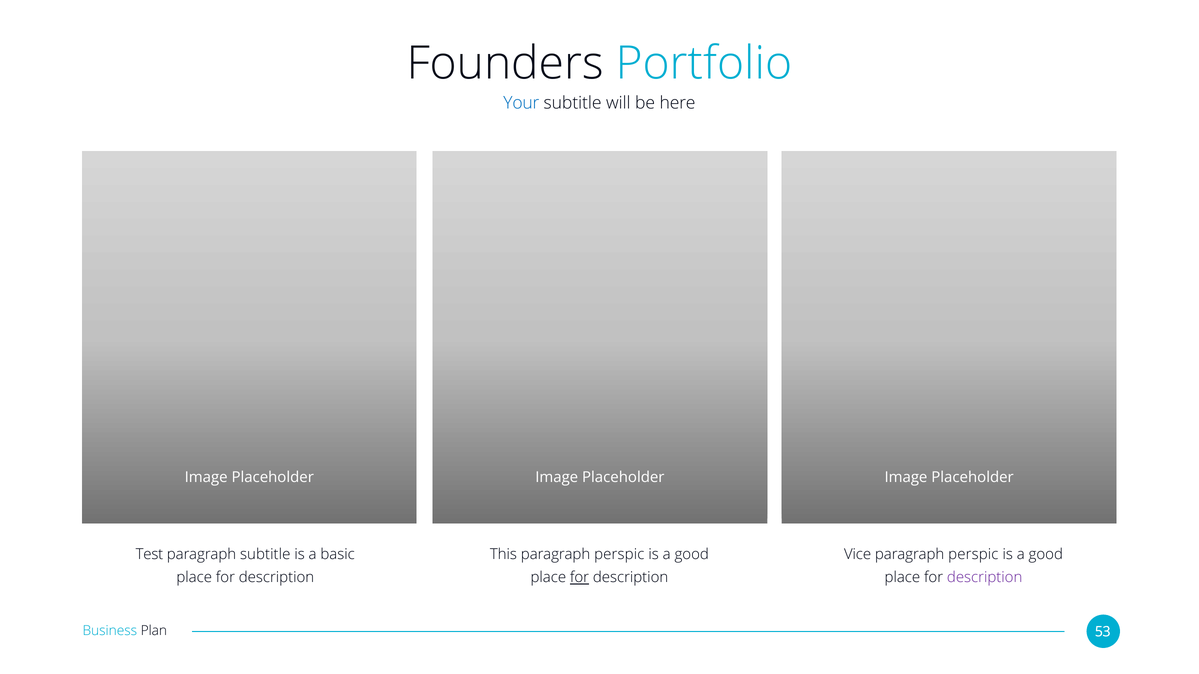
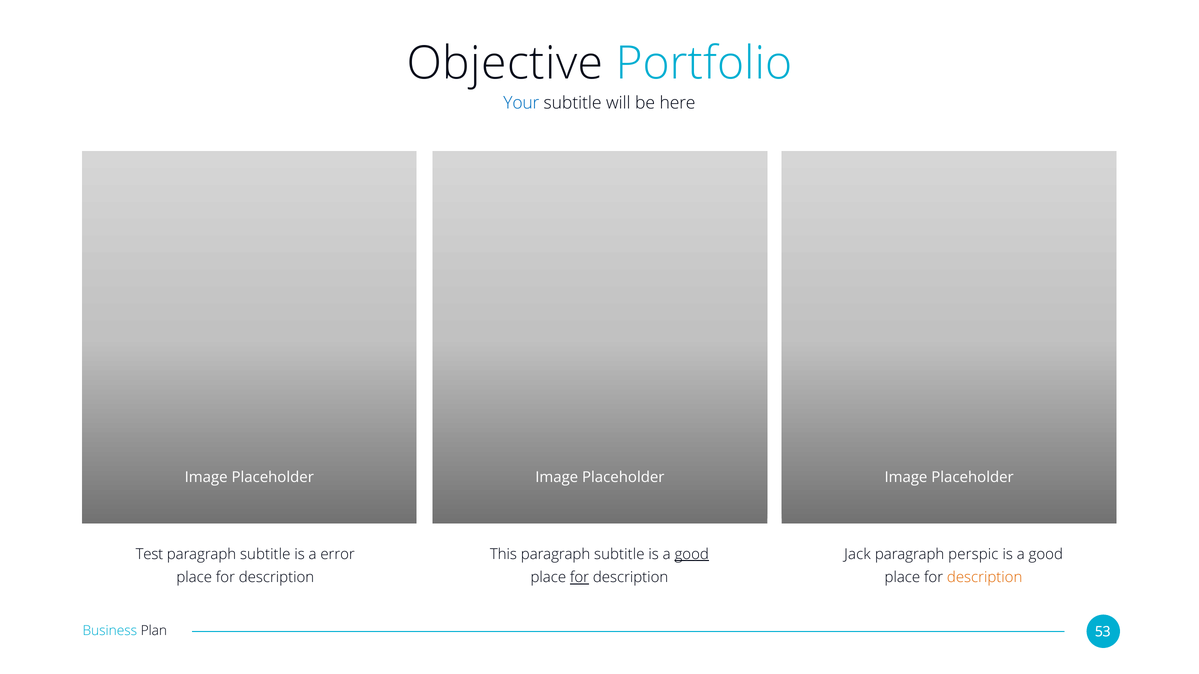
Founders: Founders -> Objective
basic: basic -> error
This paragraph perspic: perspic -> subtitle
good at (692, 555) underline: none -> present
Vice: Vice -> Jack
description at (985, 578) colour: purple -> orange
